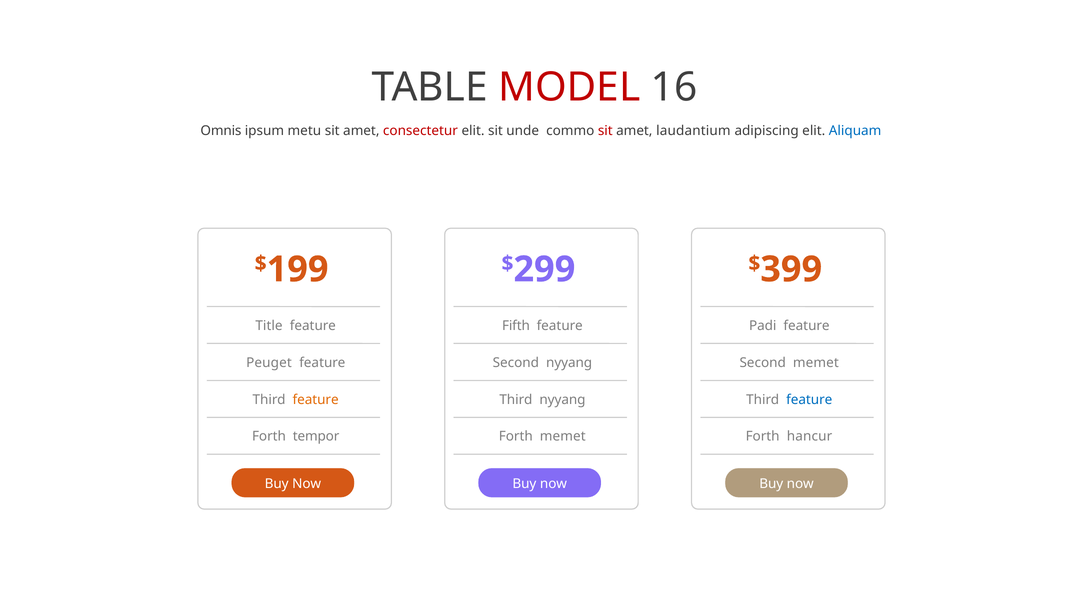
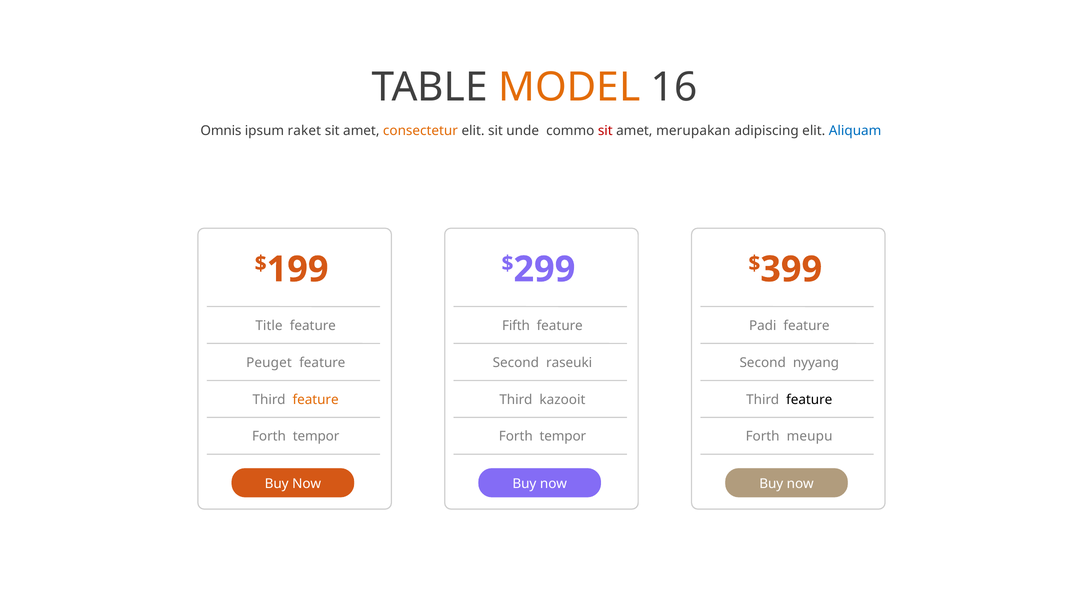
MODEL colour: red -> orange
metu: metu -> raket
consectetur colour: red -> orange
laudantium: laudantium -> merupakan
Second nyyang: nyyang -> raseuki
Second memet: memet -> nyyang
Third nyyang: nyyang -> kazooit
feature at (809, 400) colour: blue -> black
memet at (563, 437): memet -> tempor
hancur: hancur -> meupu
